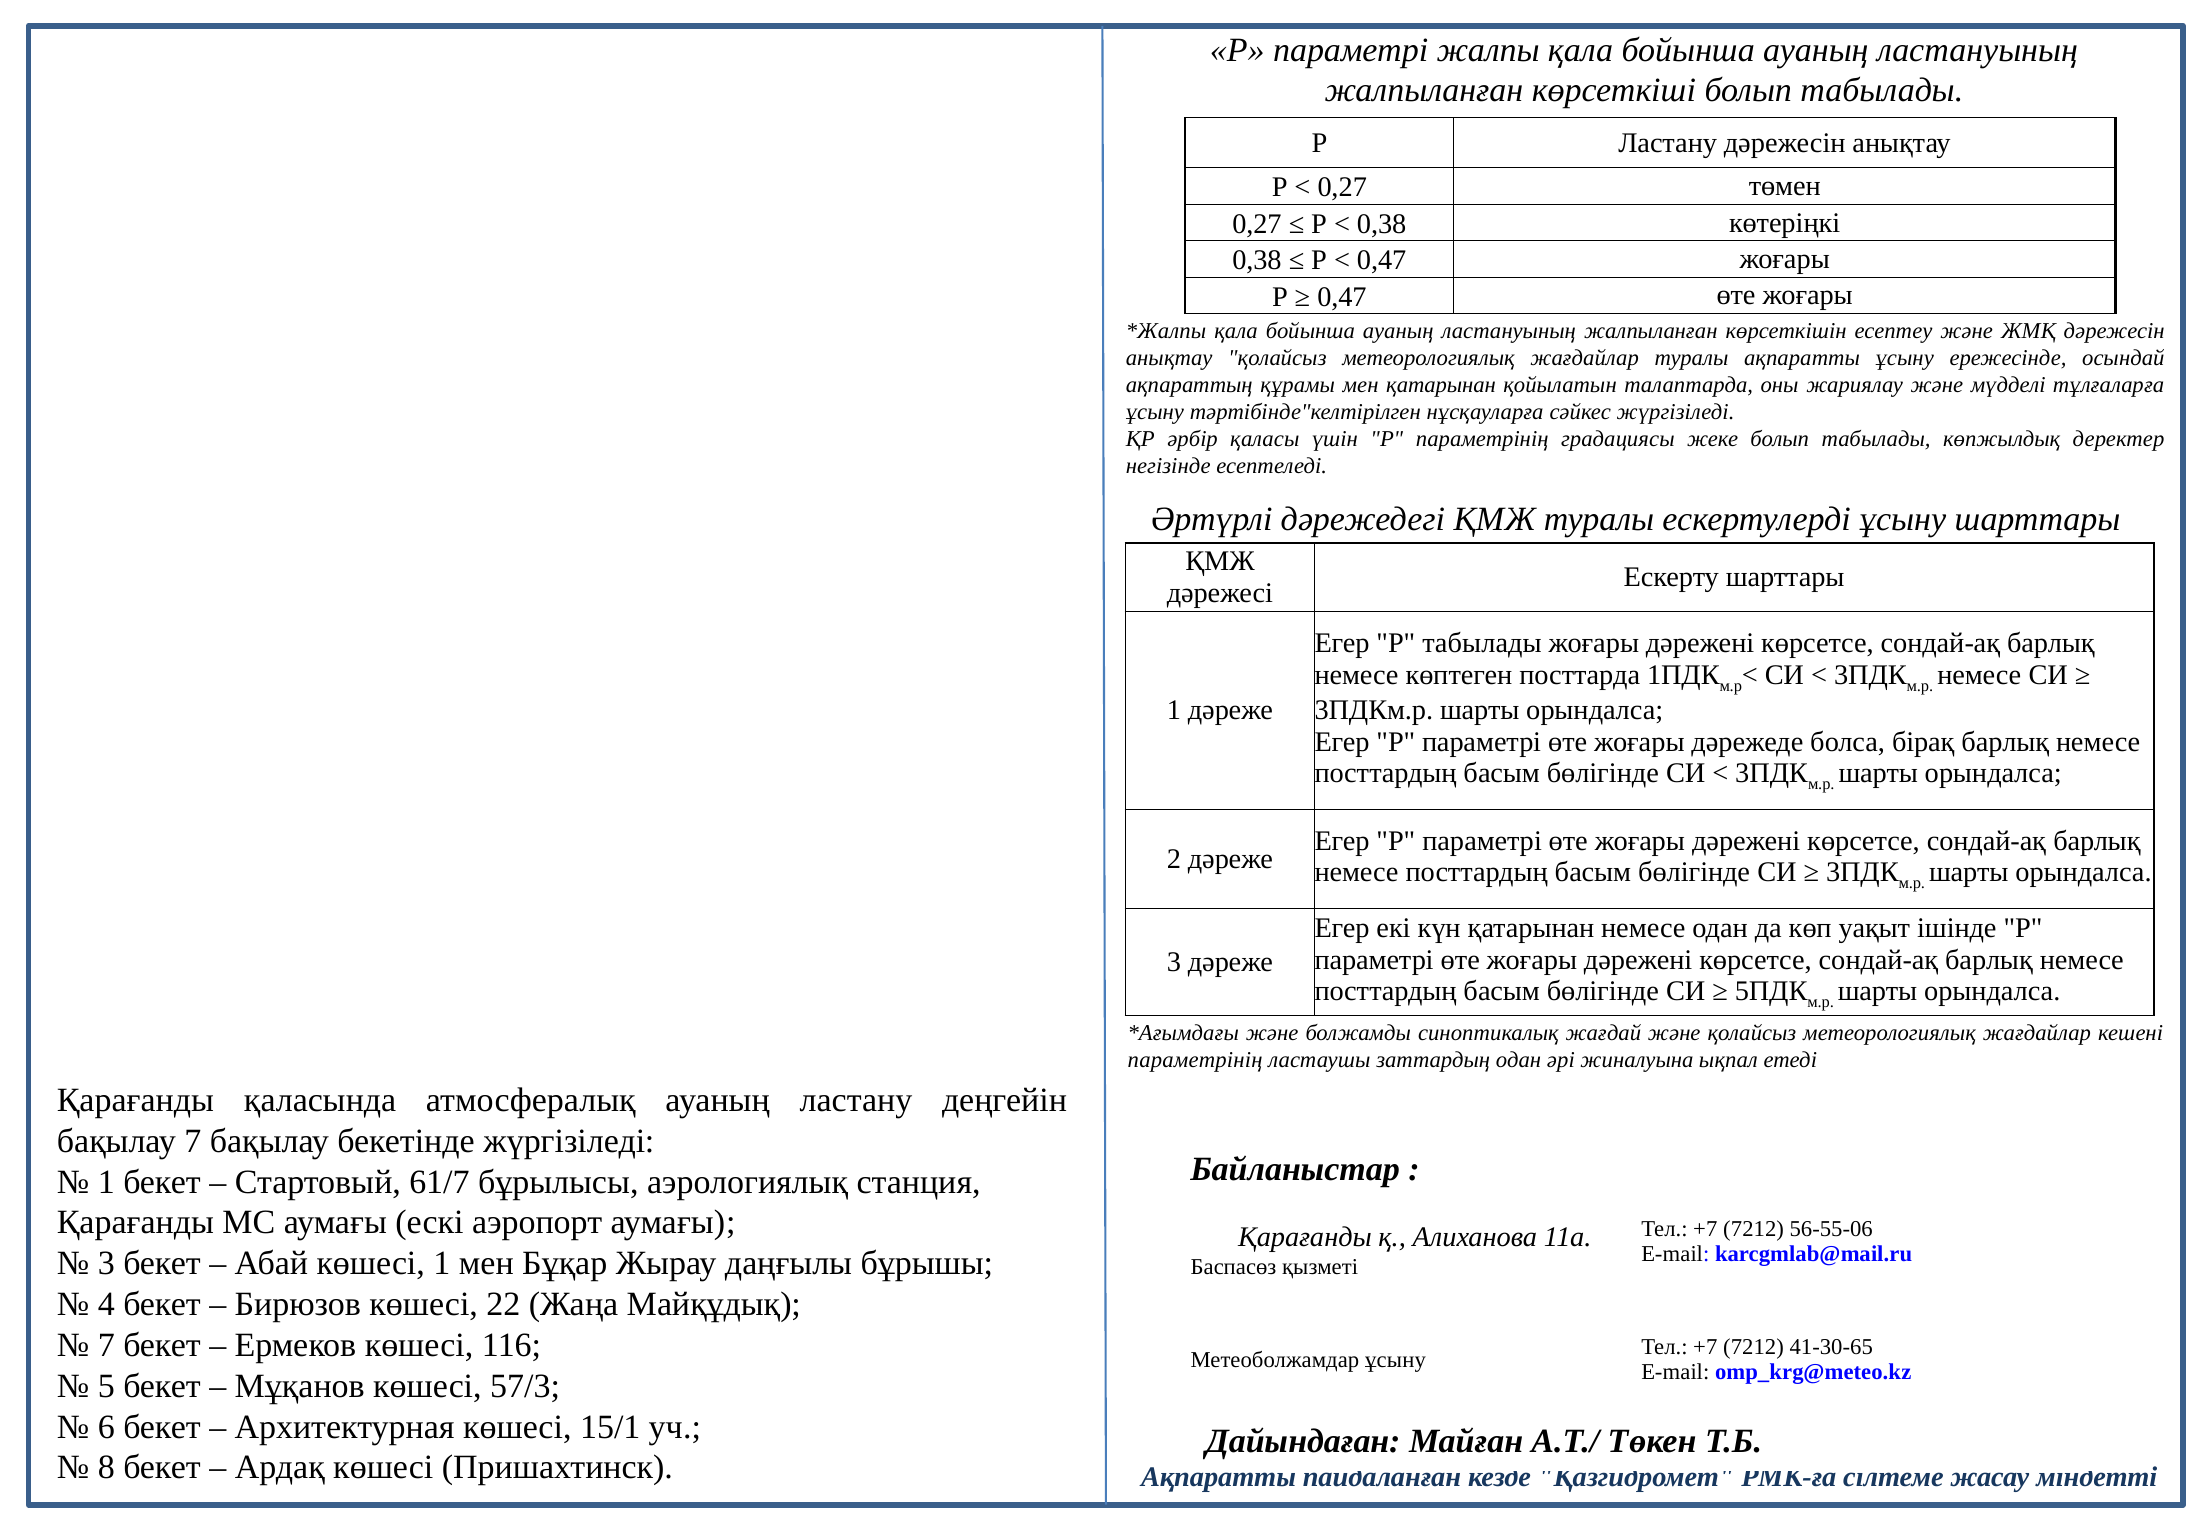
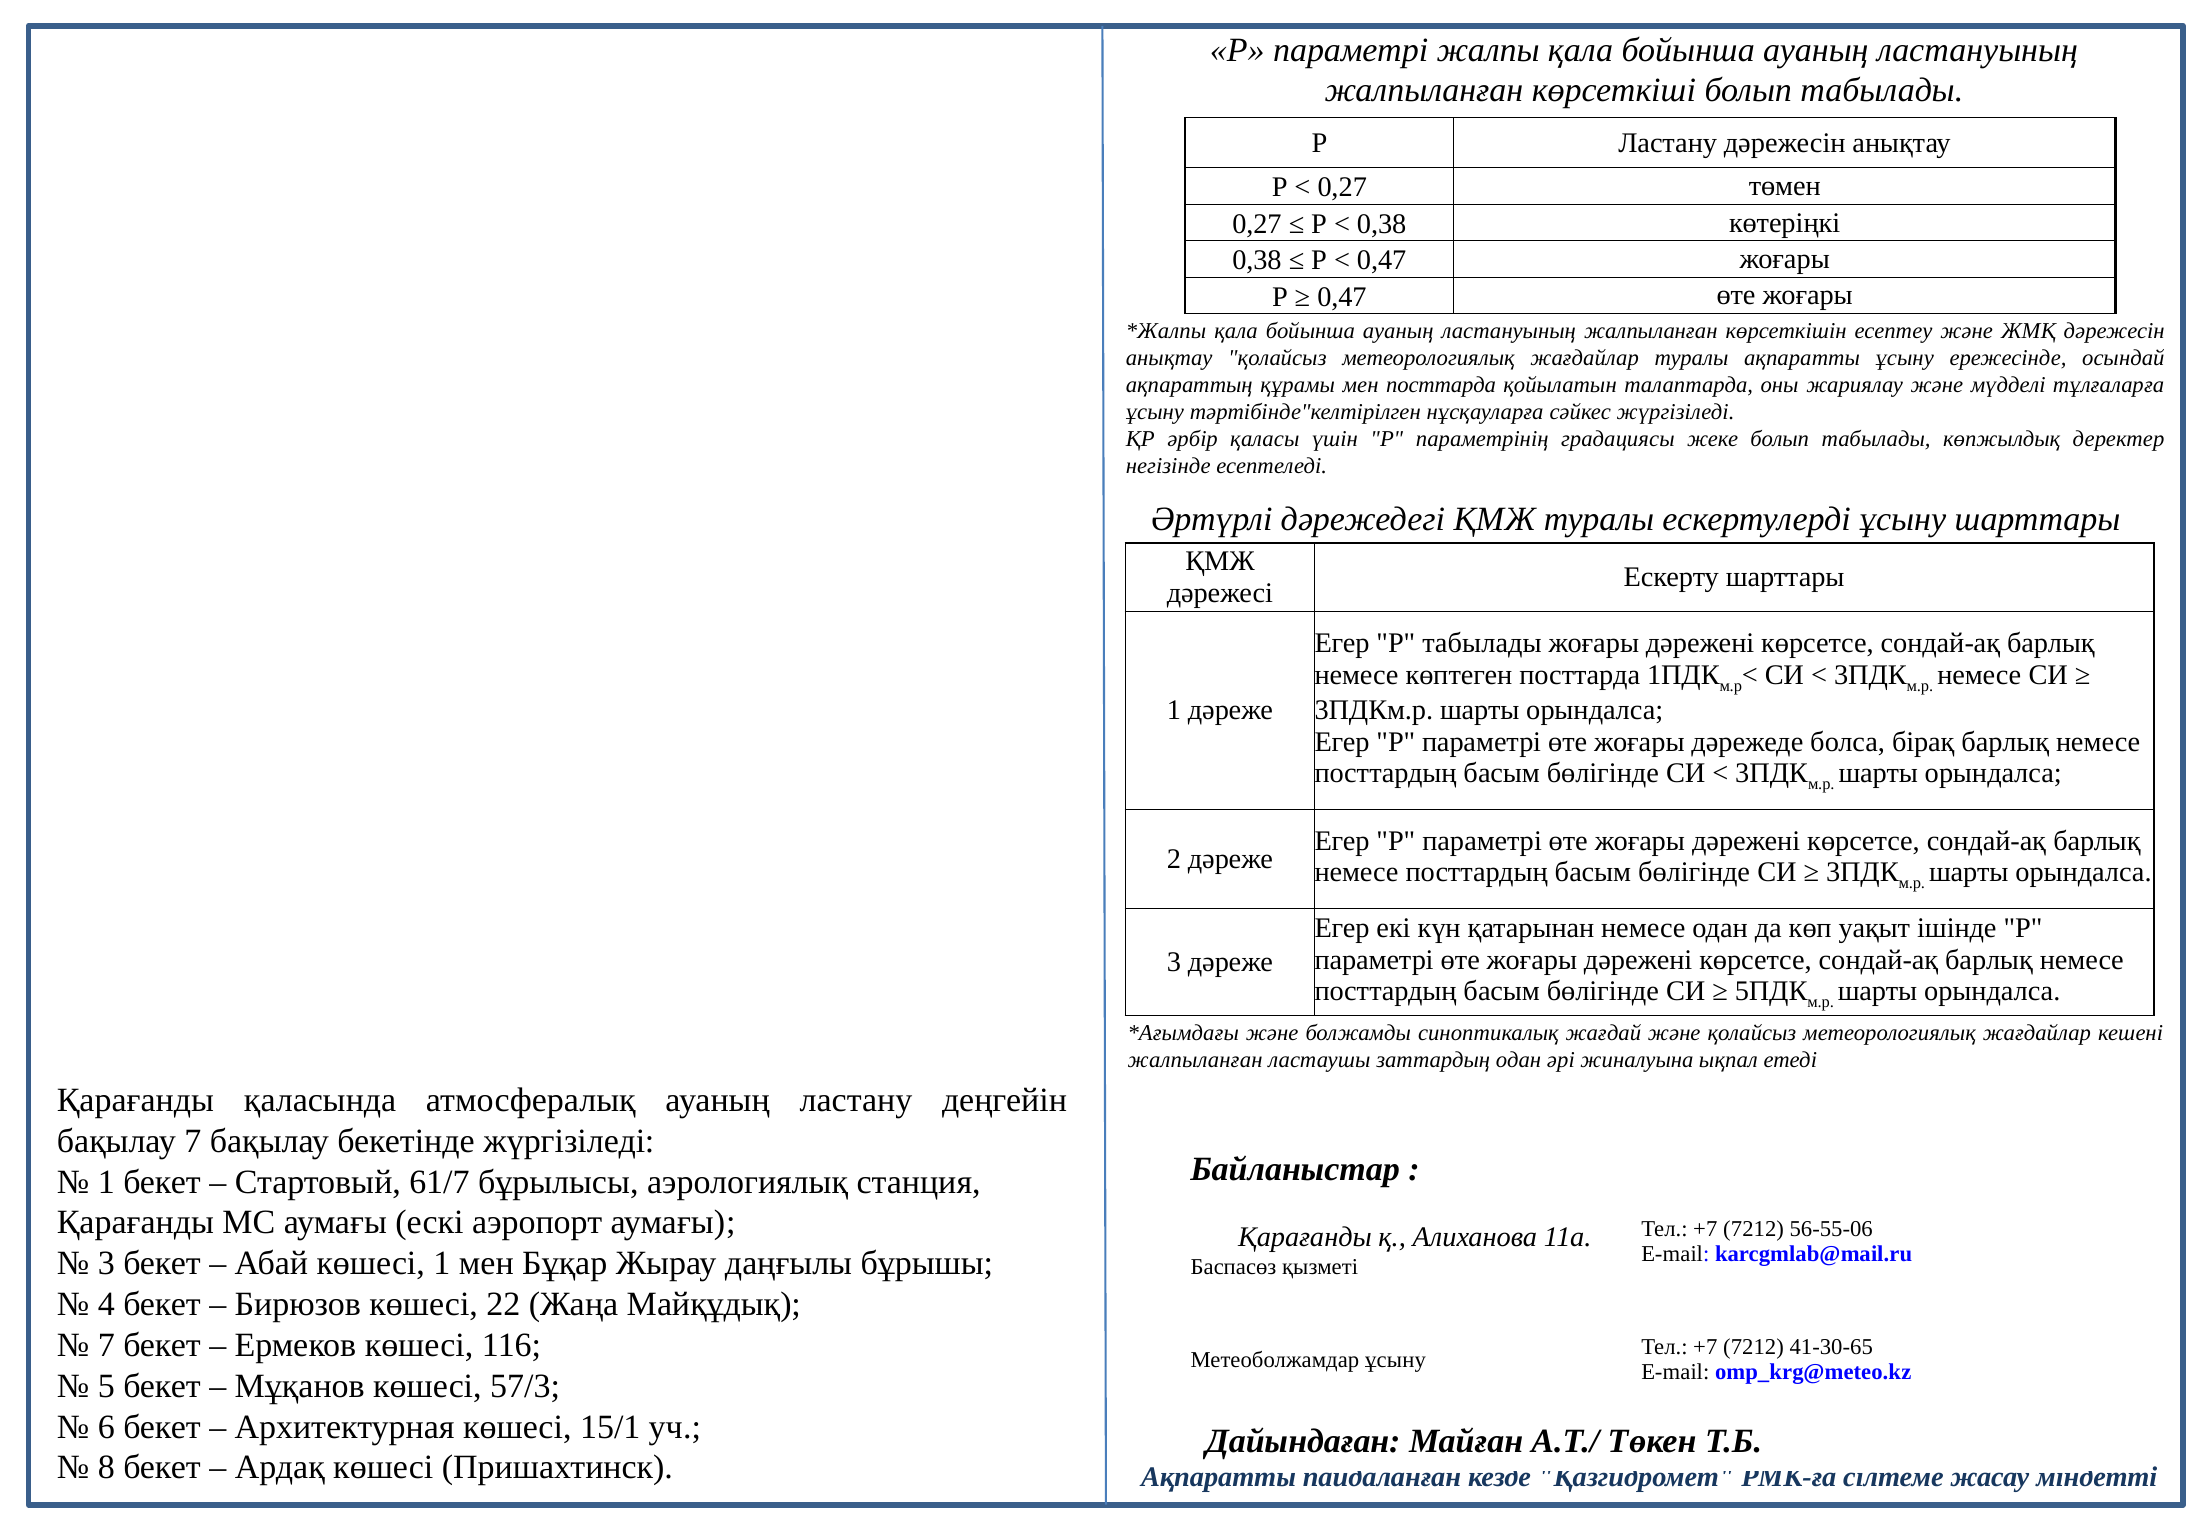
мен қатарынан: қатарынан -> посттарда
параметрінің at (1195, 1061): параметрінің -> жалпыланған
